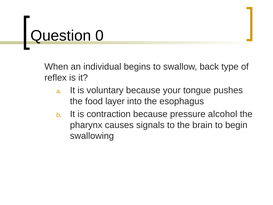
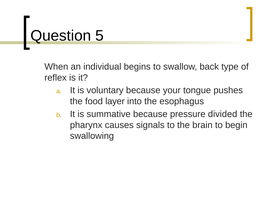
0: 0 -> 5
contraction: contraction -> summative
alcohol: alcohol -> divided
